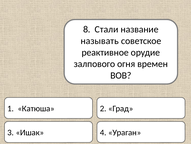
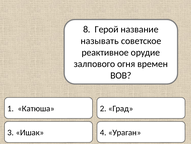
Стали: Стали -> Герой
